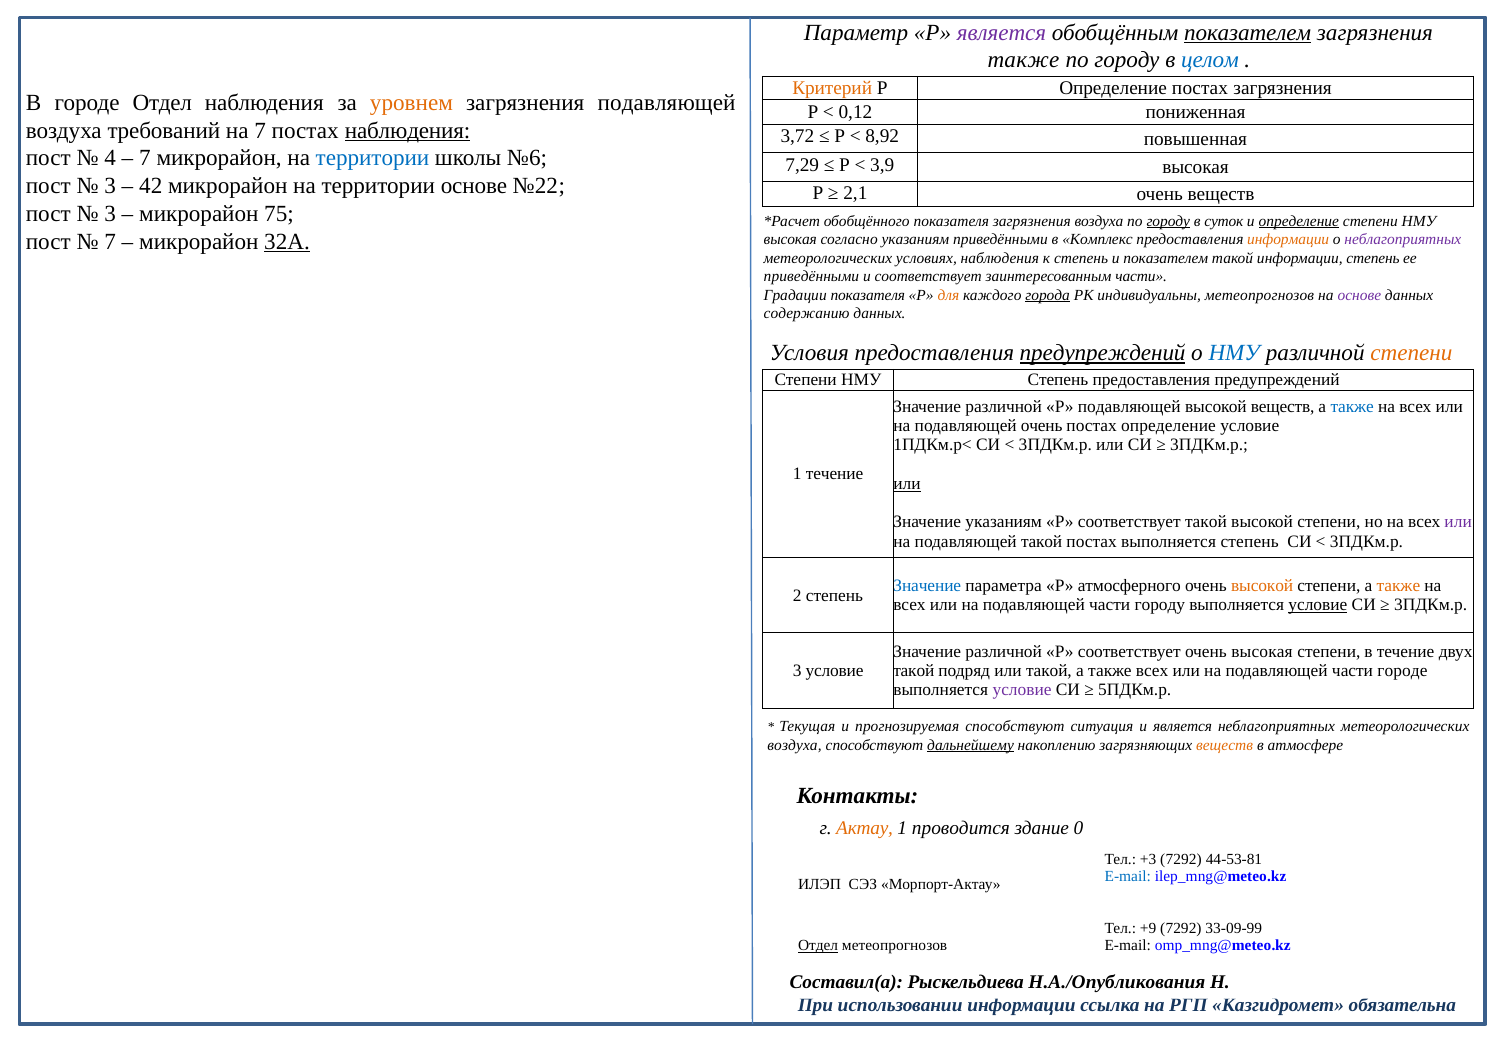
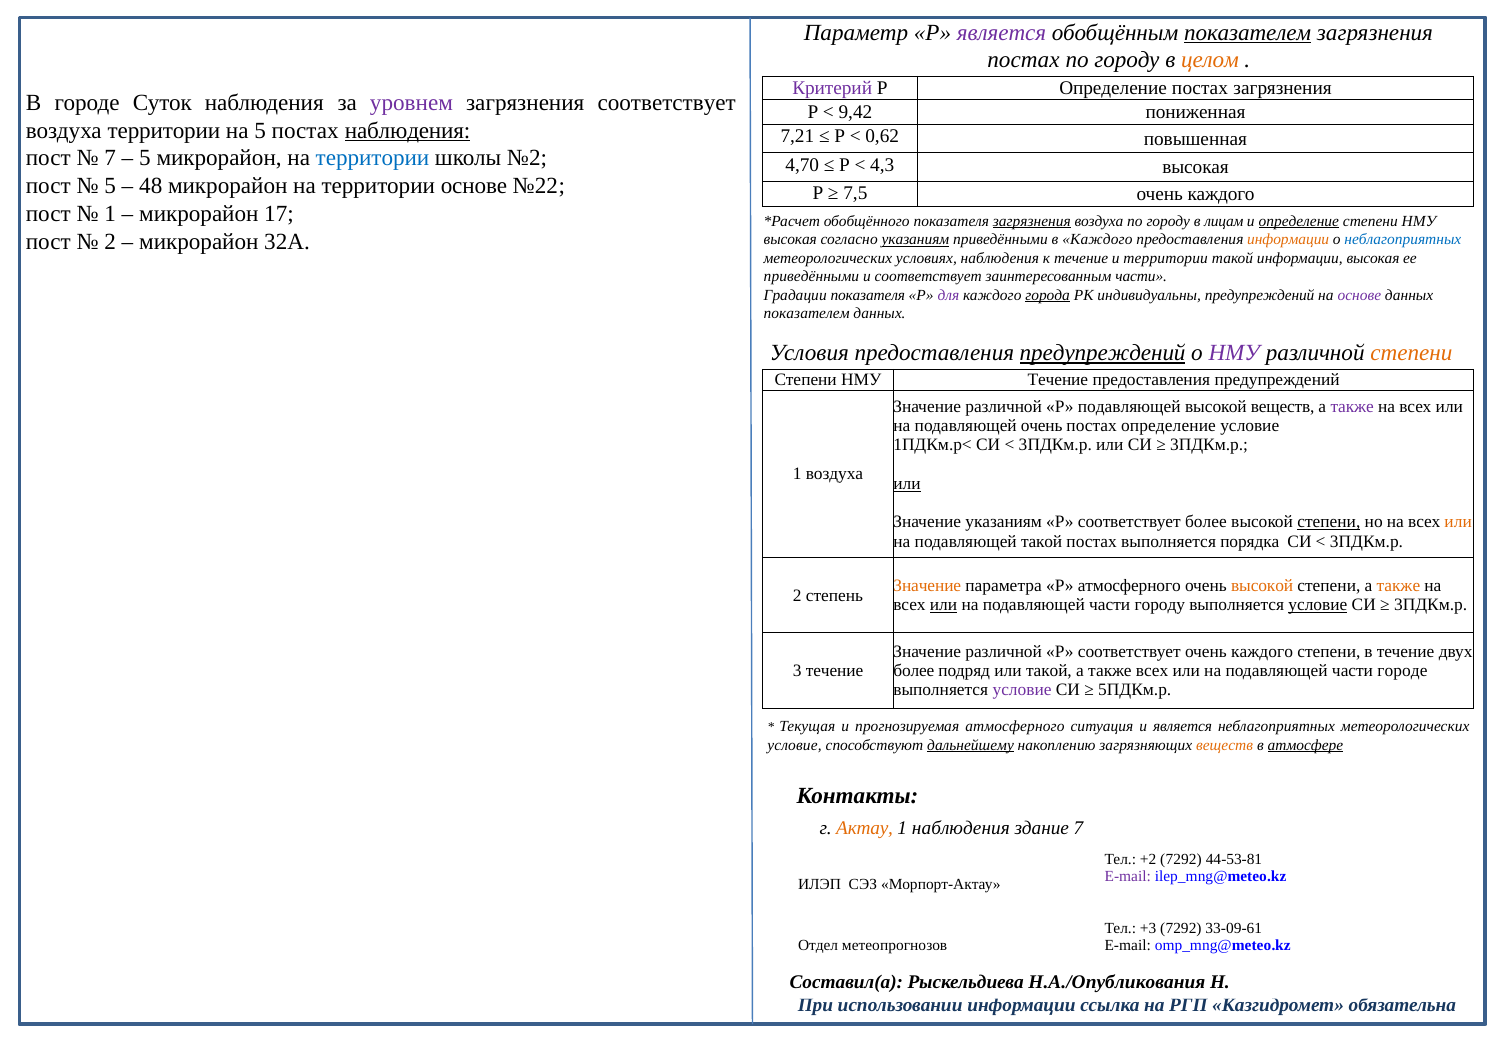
также at (1023, 60): также -> постах
целом colour: blue -> orange
Критерий colour: orange -> purple
городе Отдел: Отдел -> Суток
уровнем colour: orange -> purple
загрязнения подавляющей: подавляющей -> соответствует
0,12: 0,12 -> 9,42
воздуха требований: требований -> территории
на 7: 7 -> 5
3,72: 3,72 -> 7,21
8,92: 8,92 -> 0,62
4 at (110, 158): 4 -> 7
7 at (145, 158): 7 -> 5
№6: №6 -> №2
7,29: 7,29 -> 4,70
3,9: 3,9 -> 4,3
3 at (110, 186): 3 -> 5
42: 42 -> 48
2,1: 2,1 -> 7,5
веществ at (1221, 194): веществ -> каждого
3 at (110, 214): 3 -> 1
75: 75 -> 17
загрязнения at (1032, 221) underline: none -> present
городу at (1168, 221) underline: present -> none
суток: суток -> лицам
7 at (110, 242): 7 -> 2
32А underline: present -> none
указаниям at (915, 240) underline: none -> present
в Комплекс: Комплекс -> Каждого
неблагоприятных at (1403, 240) colour: purple -> blue
к степень: степень -> течение
и показателем: показателем -> территории
информации степень: степень -> высокая
для colour: orange -> purple
индивидуальны метеопрогнозов: метеопрогнозов -> предупреждений
содержанию at (807, 313): содержанию -> показателем
НМУ at (1234, 353) colour: blue -> purple
НМУ Степень: Степень -> Течение
также at (1352, 407) colour: blue -> purple
1 течение: течение -> воздуха
соответствует такой: такой -> более
степени at (1329, 522) underline: none -> present
или at (1458, 522) colour: purple -> orange
выполняется степень: степень -> порядка
Значение at (927, 586) colour: blue -> orange
или at (943, 605) underline: none -> present
соответствует очень высокая: высокая -> каждого
3 условие: условие -> течение
такой at (914, 671): такой -> более
прогнозируемая способствуют: способствуют -> атмосферного
воздуха at (795, 745): воздуха -> условие
атмосфере underline: none -> present
1 проводится: проводится -> наблюдения
здание 0: 0 -> 7
+3: +3 -> +2
E-mail at (1128, 876) colour: blue -> purple
+9: +9 -> +3
33-09-99: 33-09-99 -> 33-09-61
Отдел at (818, 946) underline: present -> none
